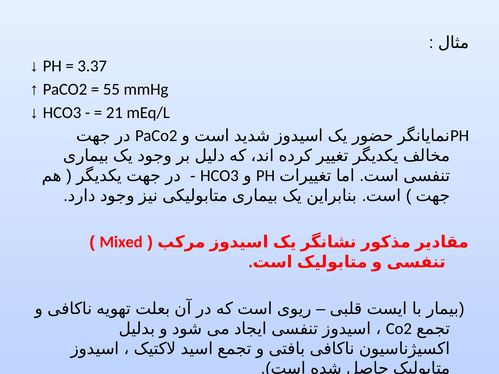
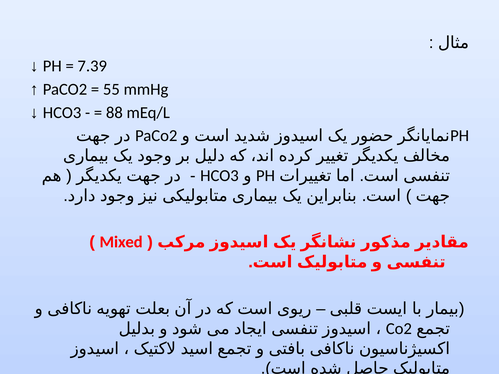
3.37: 3.37 -> 7.39
21: 21 -> 88
